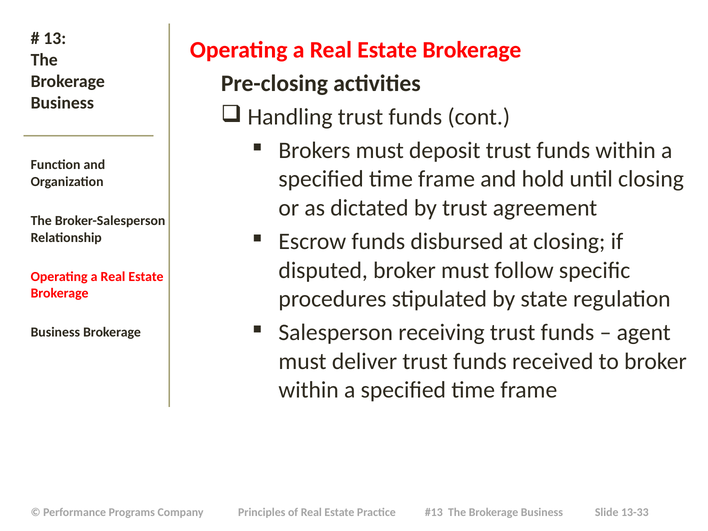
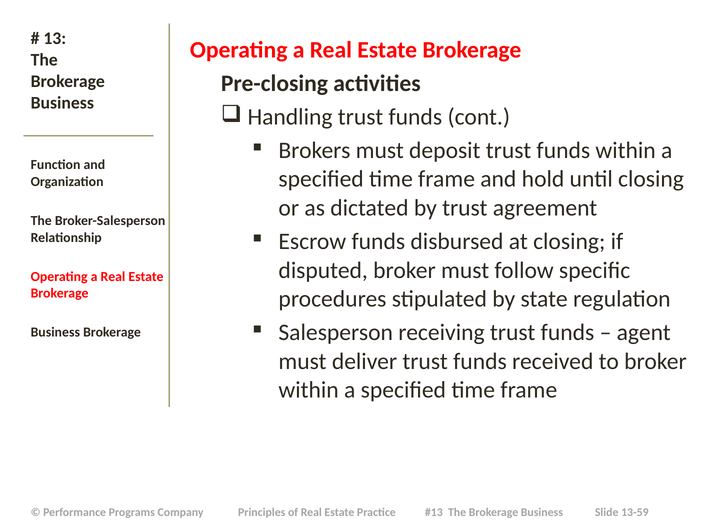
13-33: 13-33 -> 13-59
